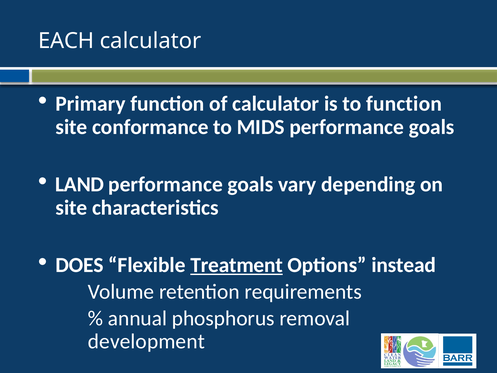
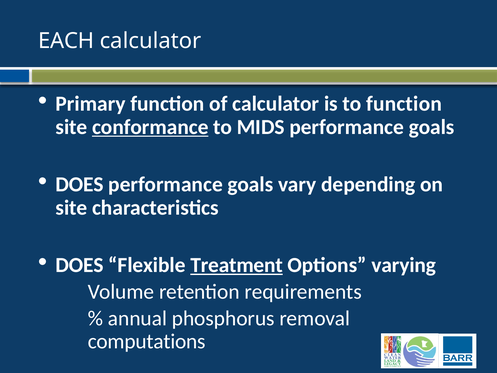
conformance underline: none -> present
LAND at (80, 184): LAND -> DOES
instead: instead -> varying
development: development -> computations
